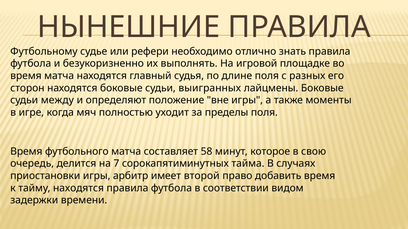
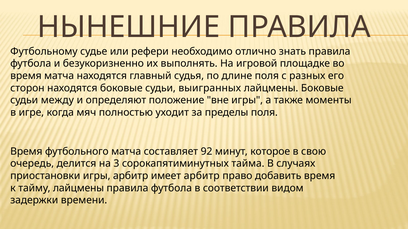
58: 58 -> 92
7: 7 -> 3
имеет второй: второй -> арбитр
тайму находятся: находятся -> лайцмены
